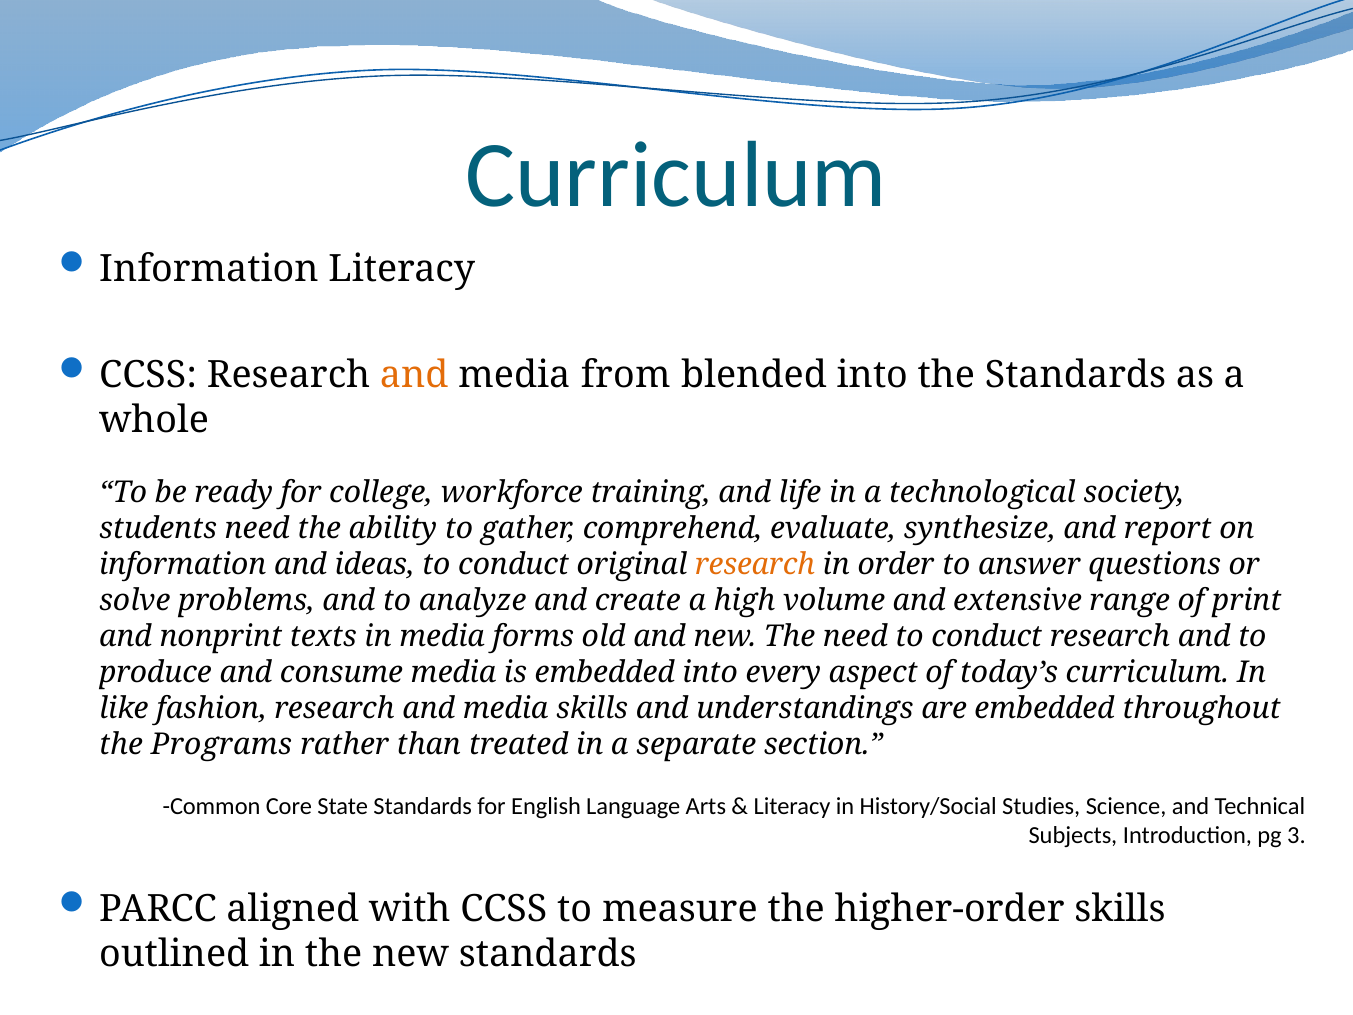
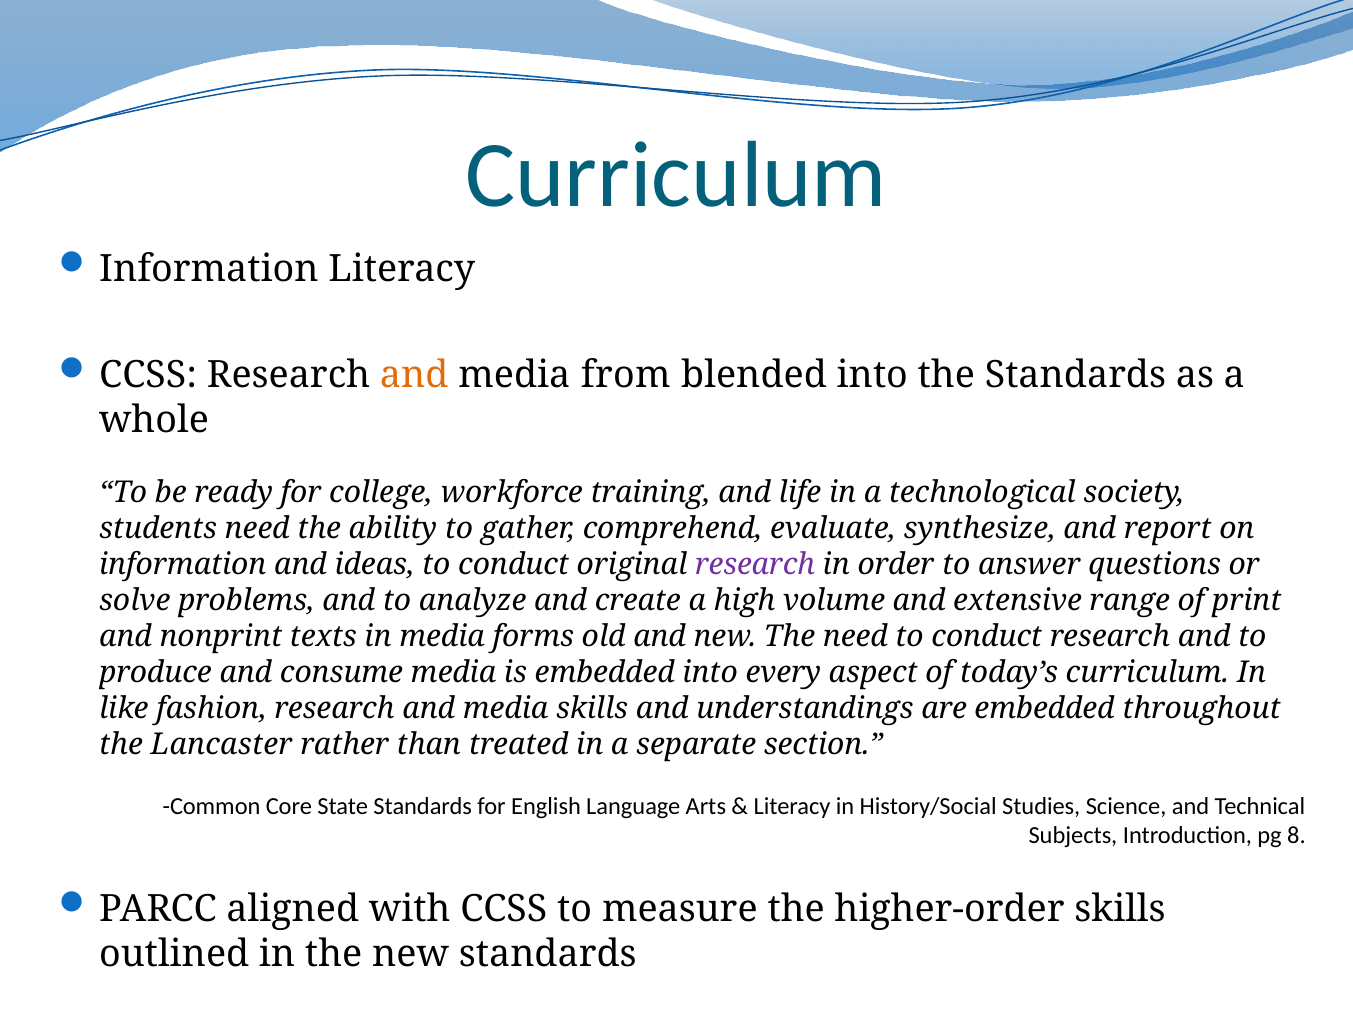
research at (755, 564) colour: orange -> purple
Programs: Programs -> Lancaster
3: 3 -> 8
